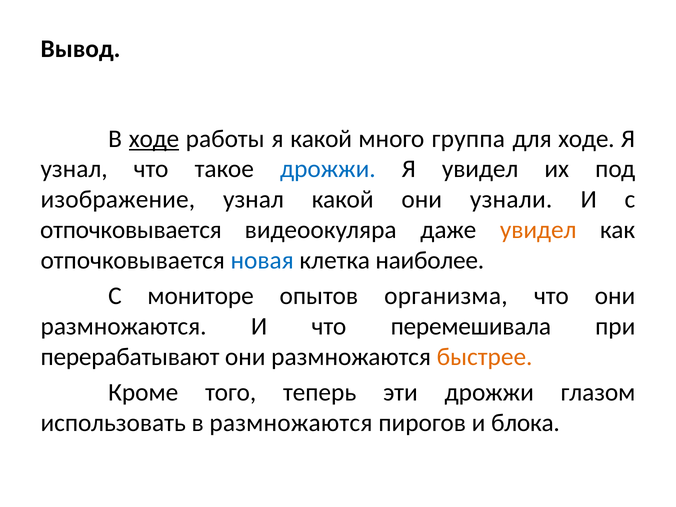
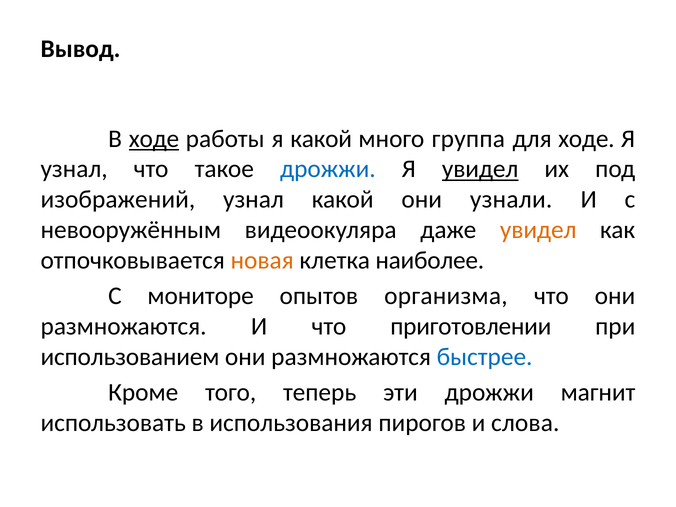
увидел at (480, 169) underline: none -> present
изображение: изображение -> изображений
отпочковывается at (131, 230): отпочковывается -> невооружённым
новая colour: blue -> orange
перемешивала: перемешивала -> приготовлении
перерабатывают: перерабатывают -> использованием
быстрее colour: orange -> blue
глазом: глазом -> магнит
в размножаются: размножаются -> использования
блока: блока -> слова
